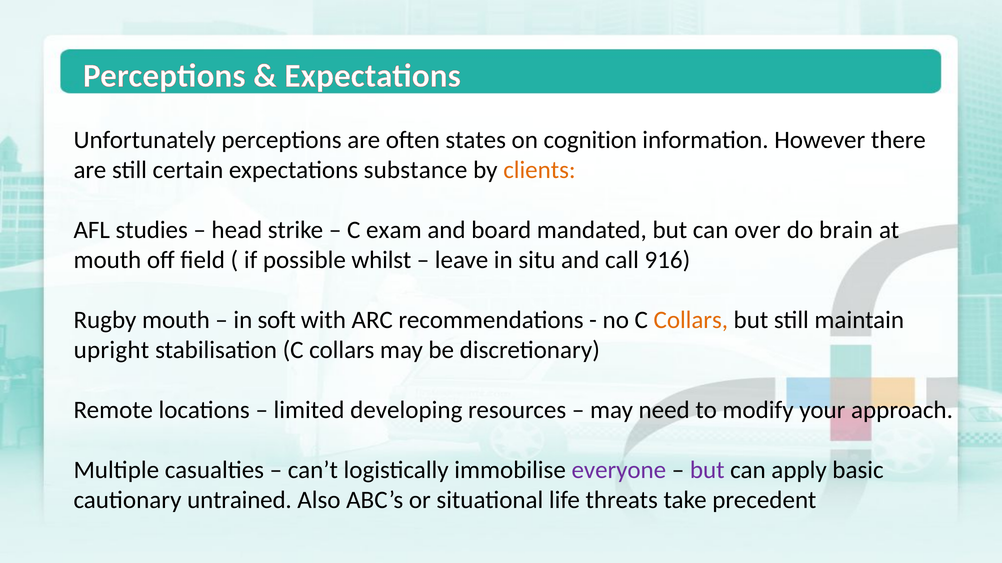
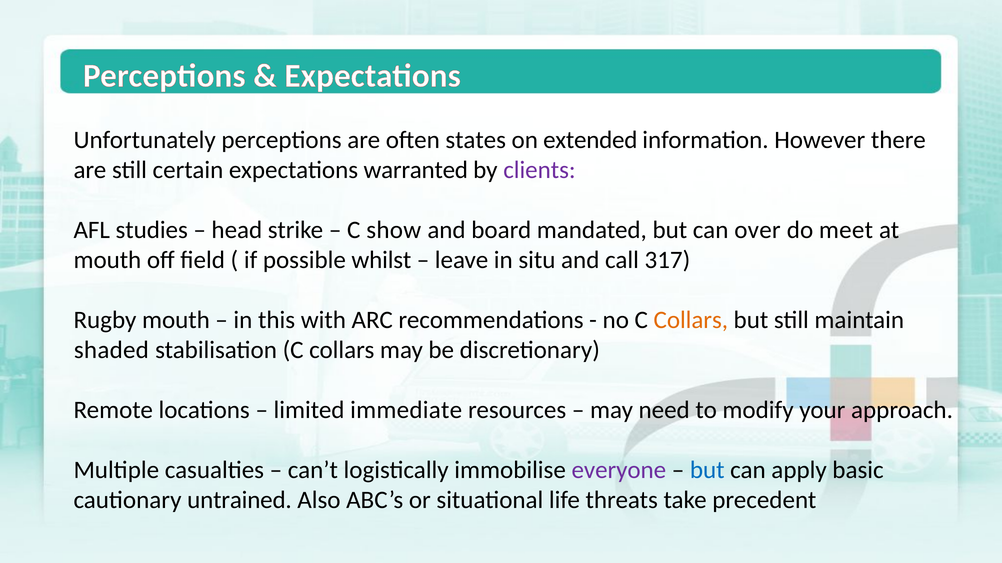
cognition: cognition -> extended
substance: substance -> warranted
clients colour: orange -> purple
exam: exam -> show
brain: brain -> meet
916: 916 -> 317
soft: soft -> this
upright: upright -> shaded
developing: developing -> immediate
but at (707, 471) colour: purple -> blue
